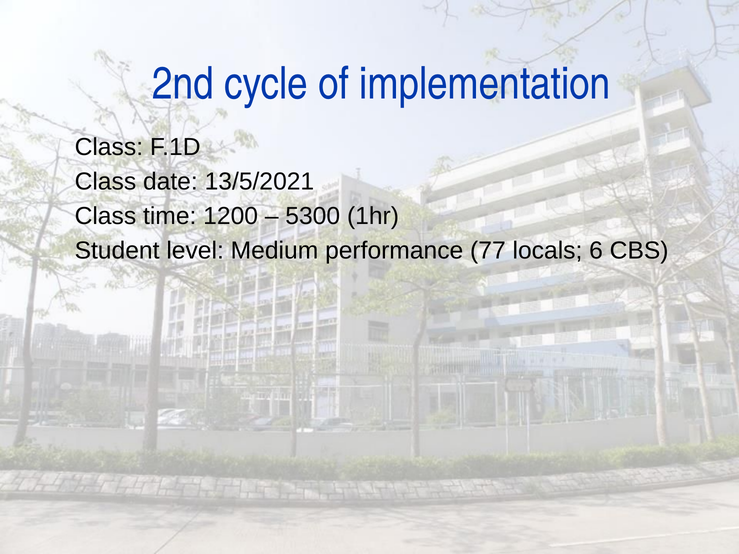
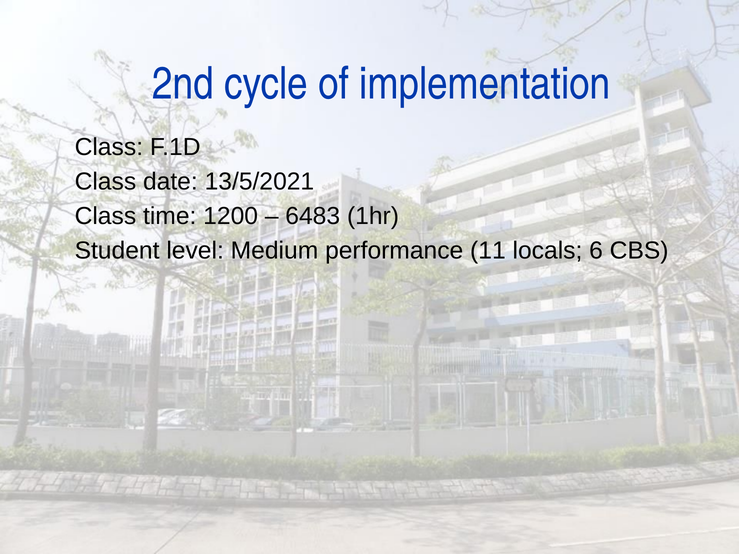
5300: 5300 -> 6483
77: 77 -> 11
